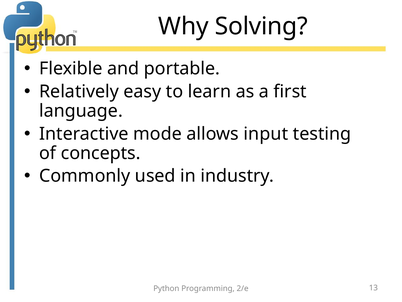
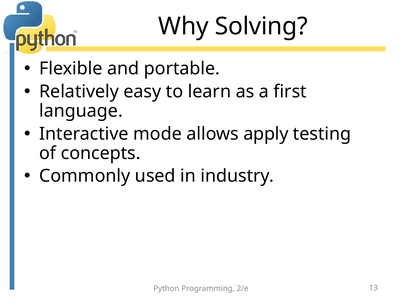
input: input -> apply
